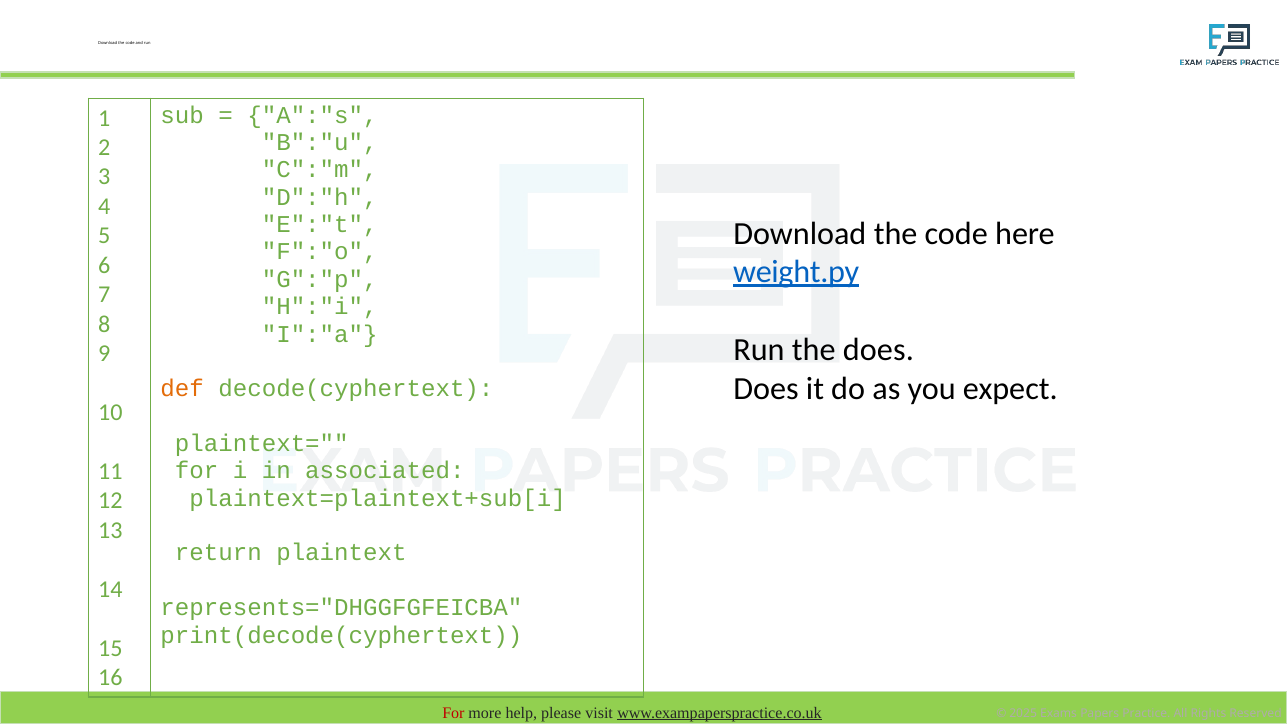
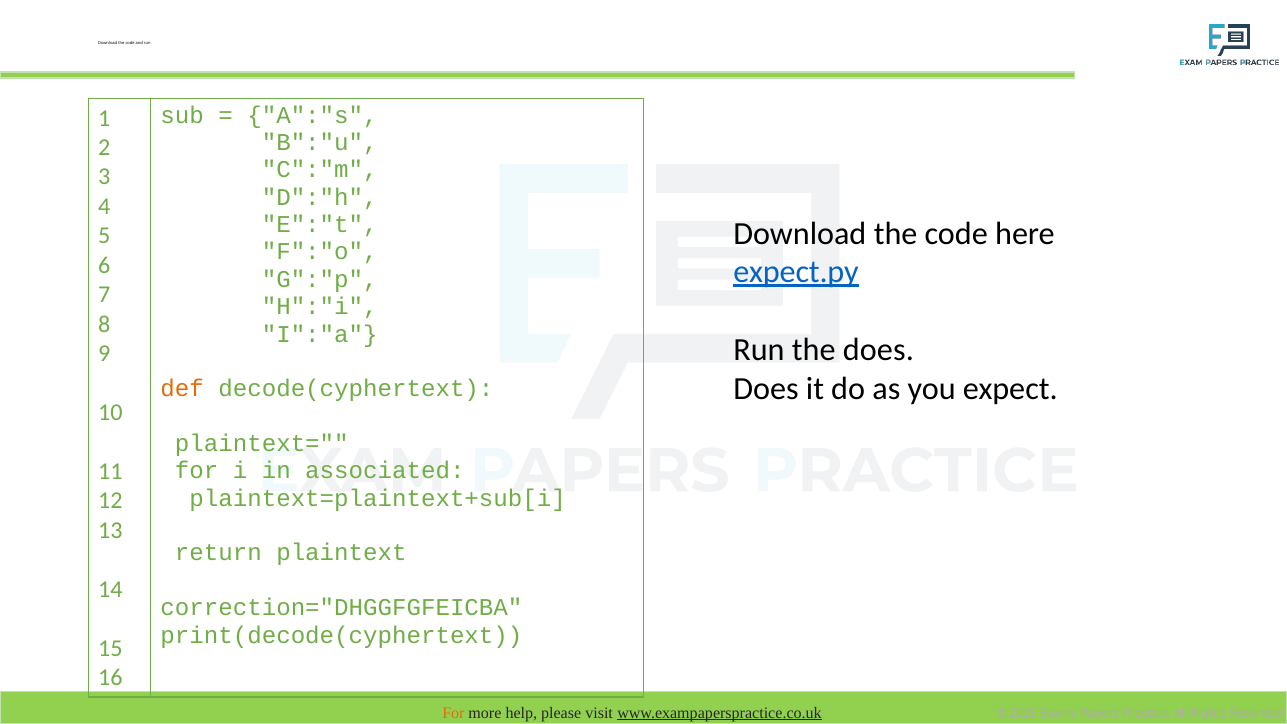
weight.py: weight.py -> expect.py
represents="DHGGFGFEICBA: represents="DHGGFGFEICBA -> correction="DHGGFGFEICBA
For at (453, 713) colour: red -> orange
